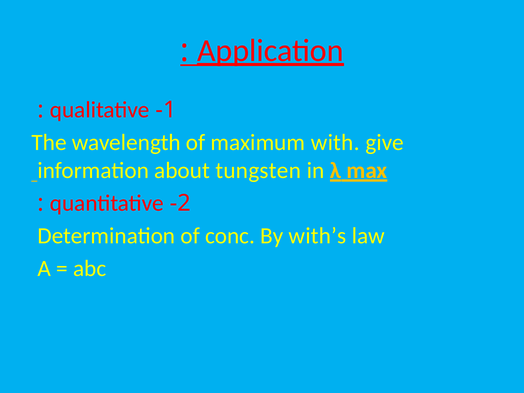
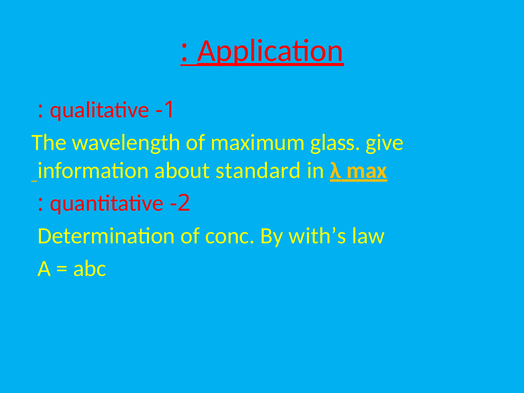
with: with -> glass
tungsten: tungsten -> standard
